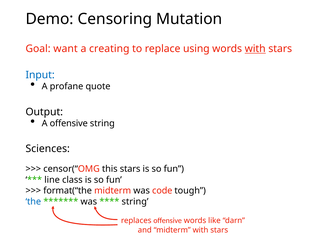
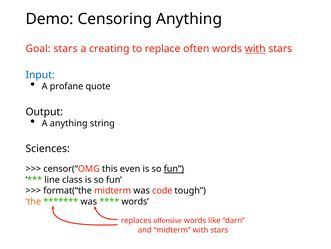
Censoring Mutation: Mutation -> Anything
Goal want: want -> stars
using: using -> often
A offensive: offensive -> anything
this stars: stars -> even
fun at (174, 168) underline: none -> present
the colour: blue -> orange
string at (135, 201): string -> words
